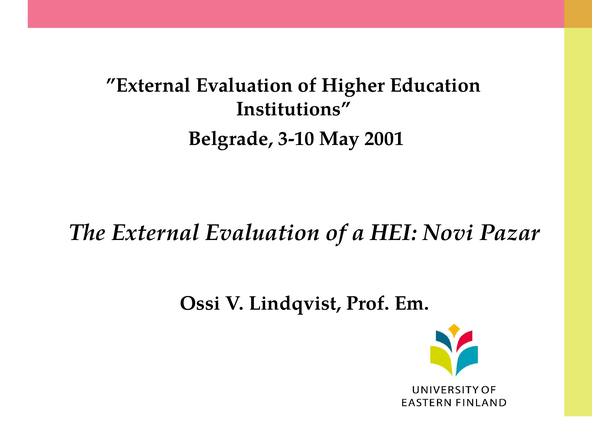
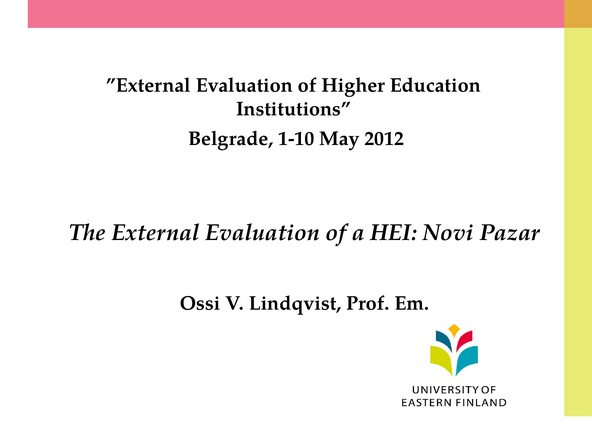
3-10: 3-10 -> 1-10
2001: 2001 -> 2012
